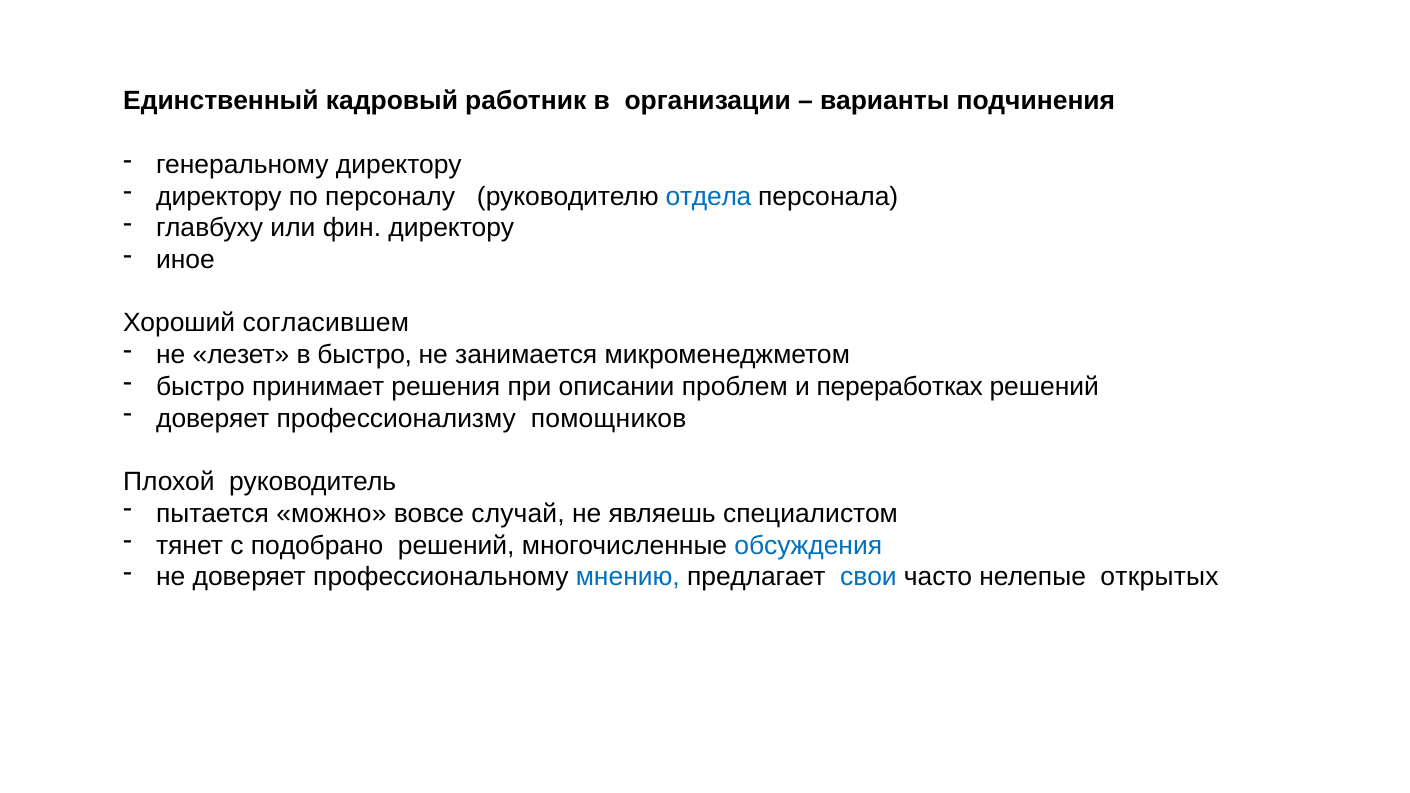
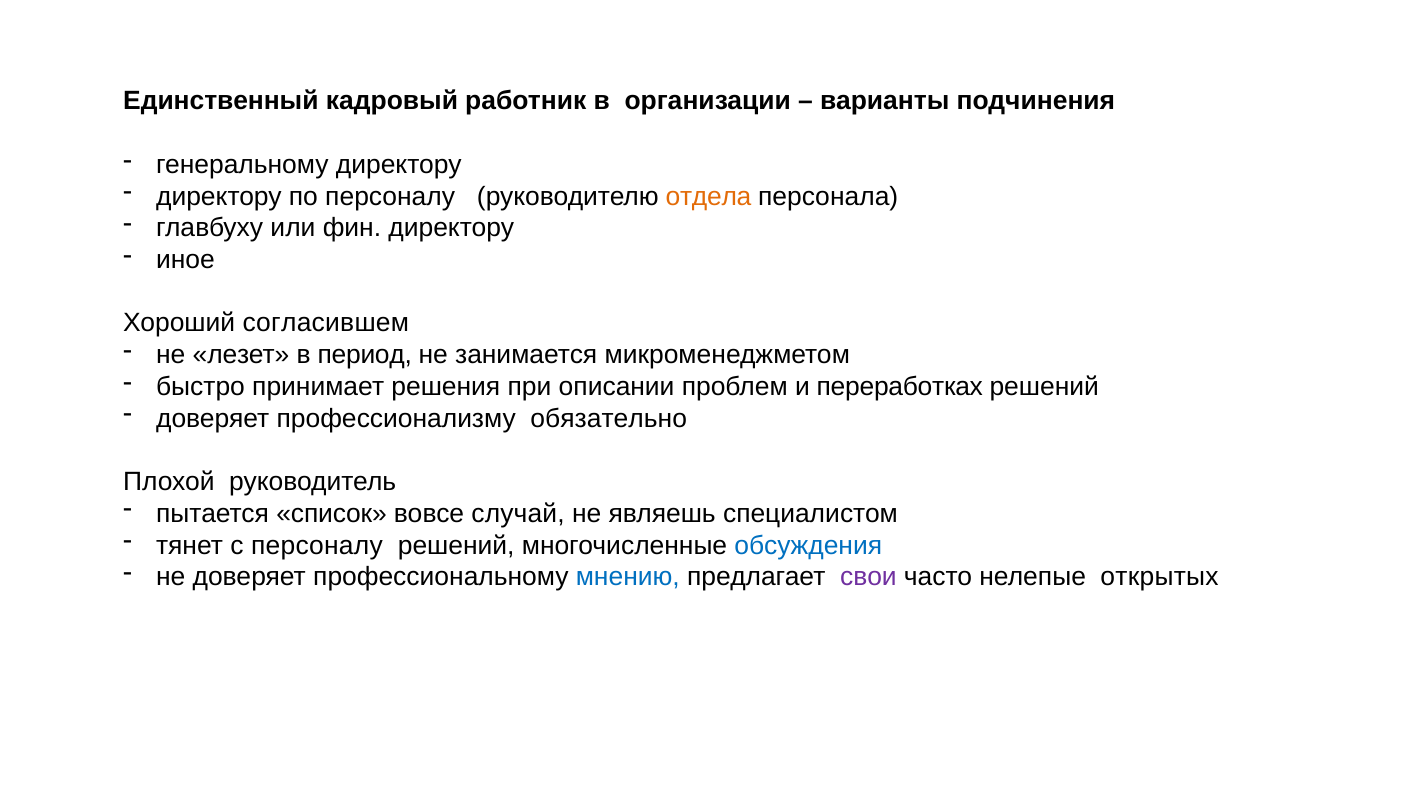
отдела colour: blue -> orange
в быстро: быстро -> период
помощников: помощников -> обязательно
можно: можно -> список
с подобрано: подобрано -> персоналу
свои colour: blue -> purple
